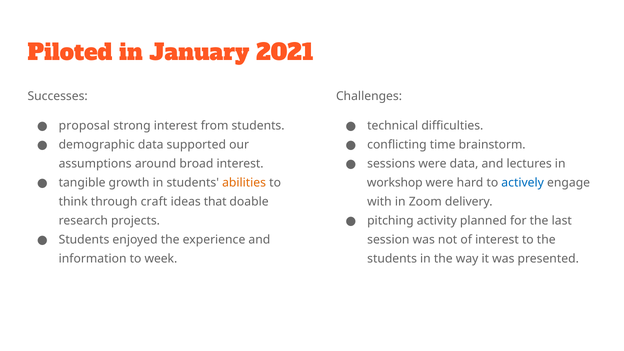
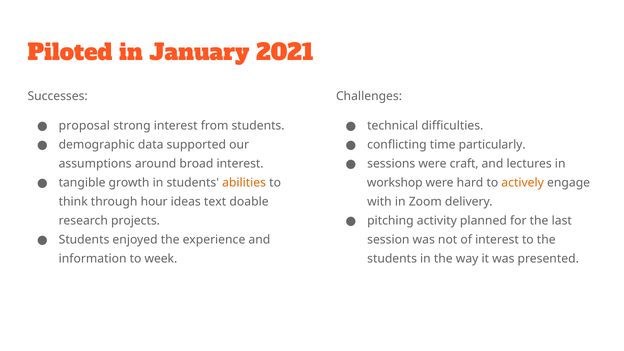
brainstorm: brainstorm -> particularly
were data: data -> craft
actively colour: blue -> orange
craft: craft -> hour
that: that -> text
